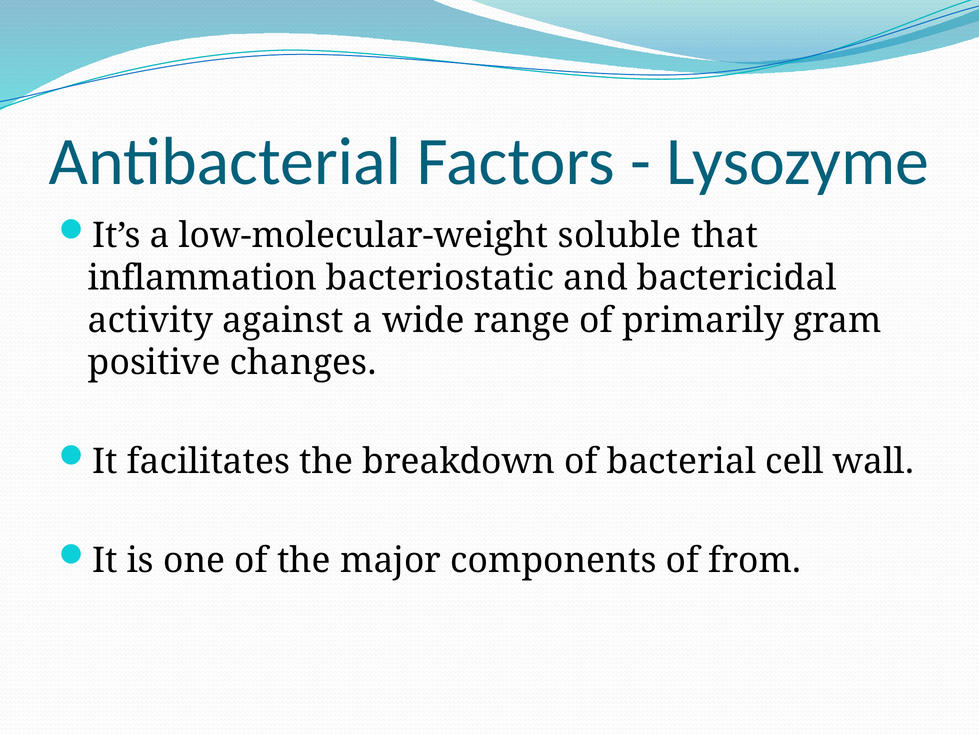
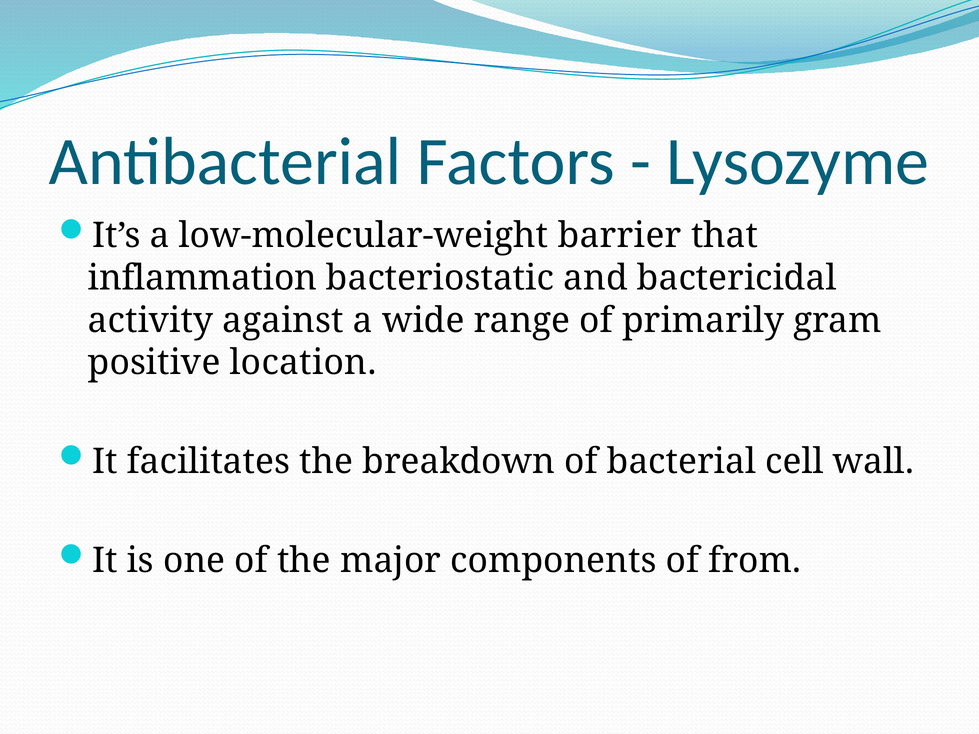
soluble: soluble -> barrier
changes: changes -> location
